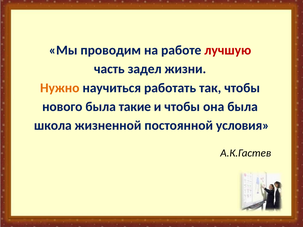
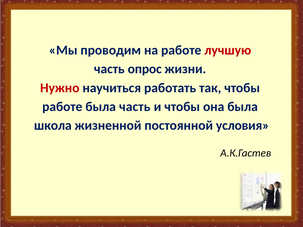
задел: задел -> опрос
Нужно colour: orange -> red
нового at (62, 107): нового -> работе
была такие: такие -> часть
